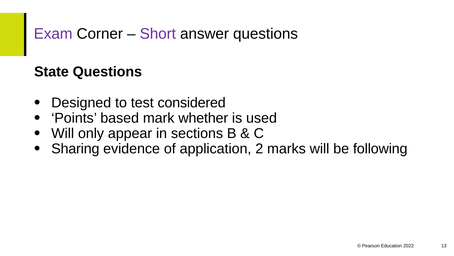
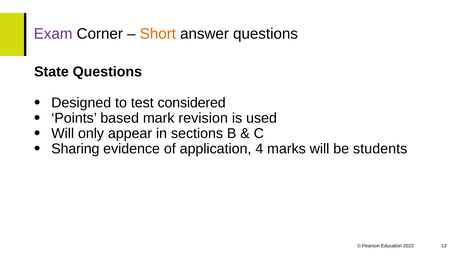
Short colour: purple -> orange
whether: whether -> revision
2: 2 -> 4
following: following -> students
